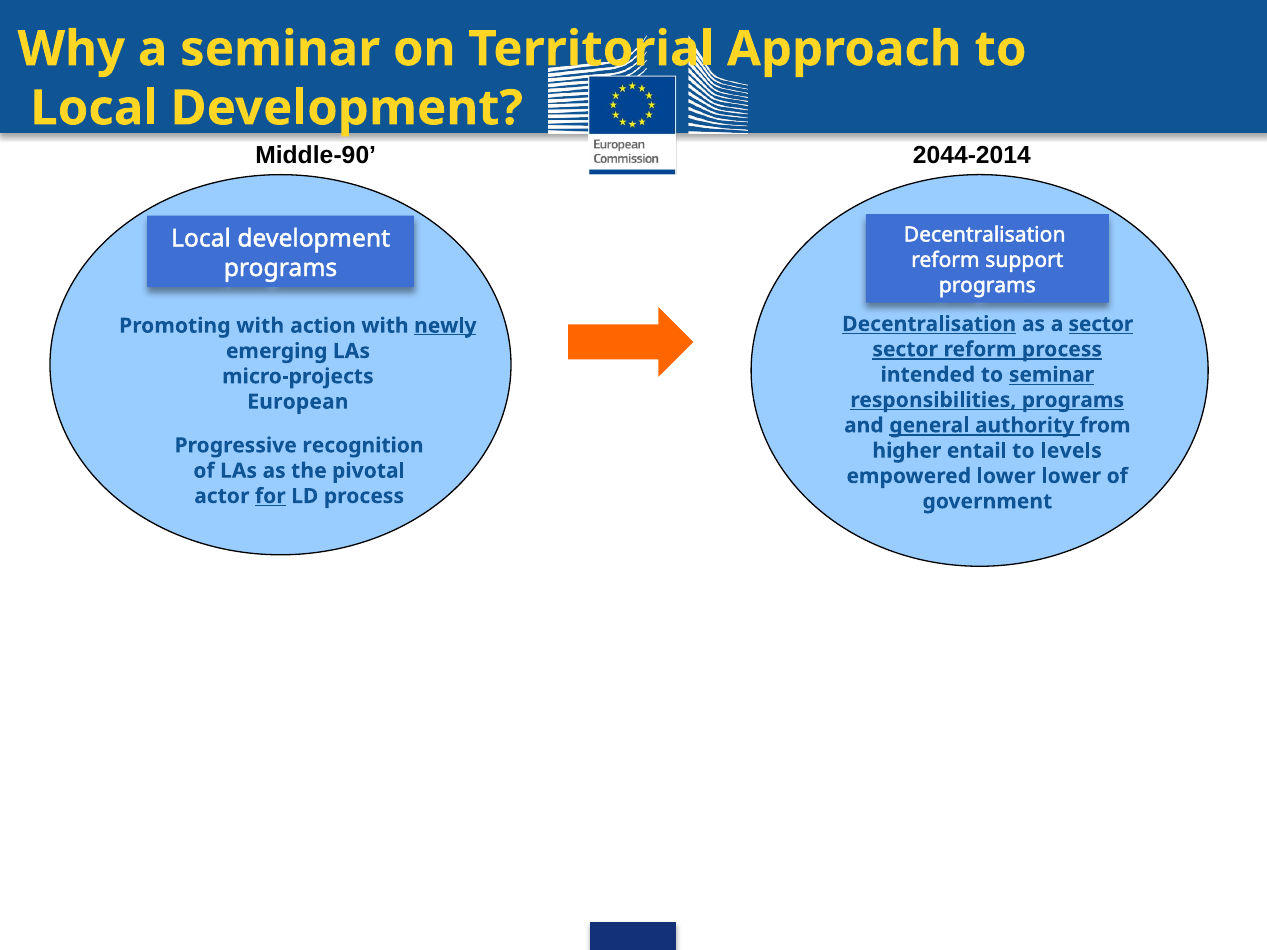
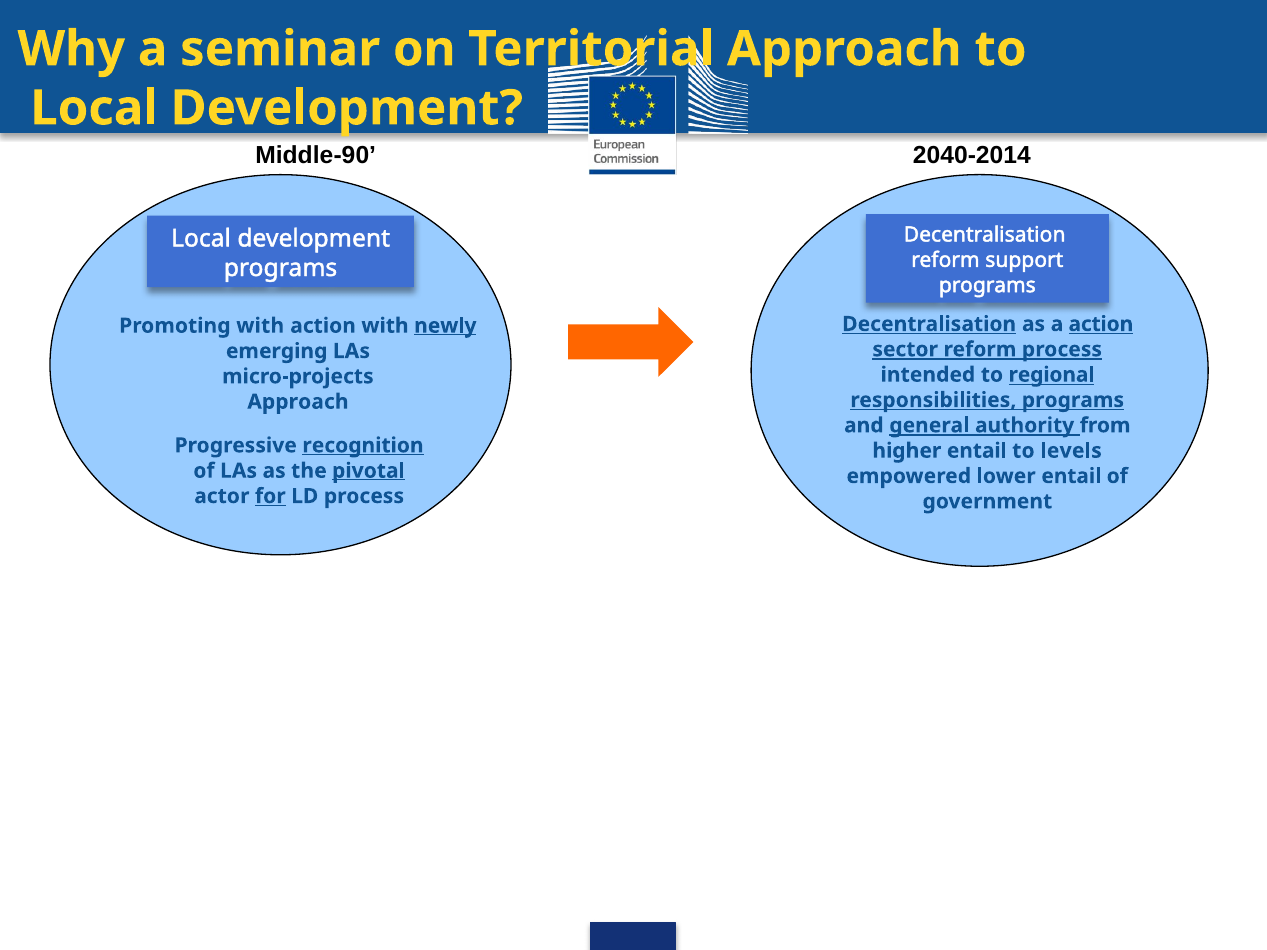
2044-2014: 2044-2014 -> 2040-2014
a sector: sector -> action
to seminar: seminar -> regional
European at (298, 402): European -> Approach
recognition underline: none -> present
pivotal underline: none -> present
lower lower: lower -> entail
